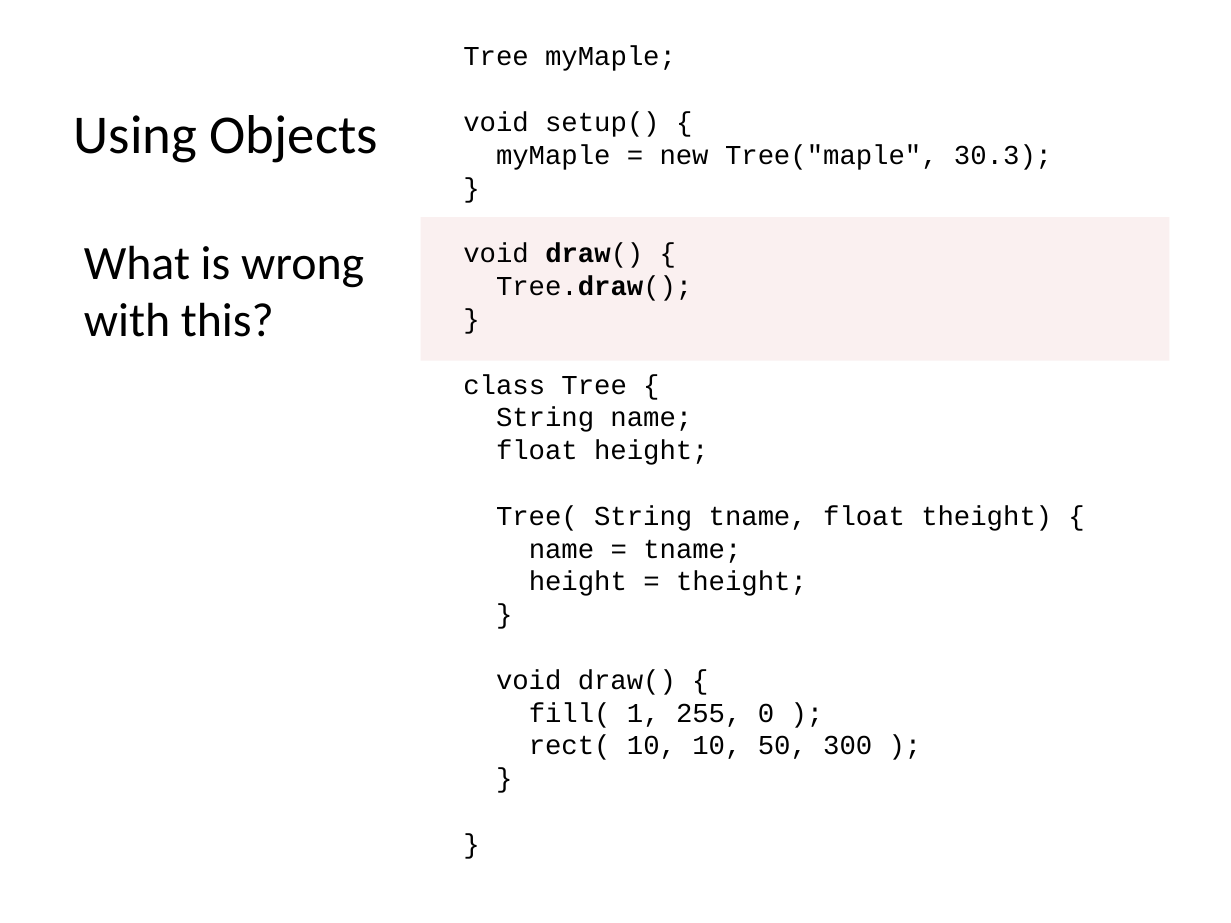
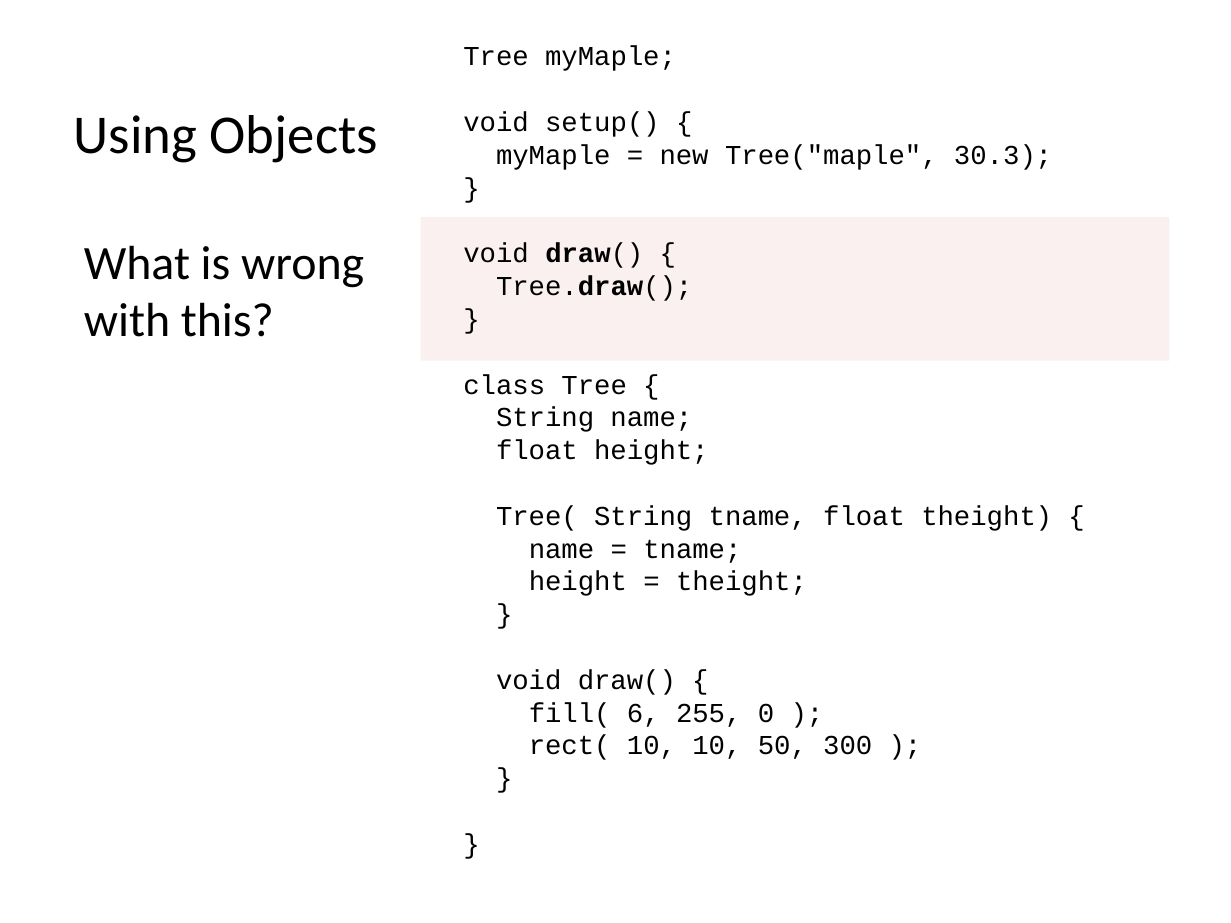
1: 1 -> 6
